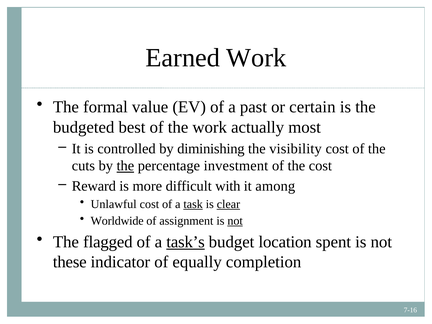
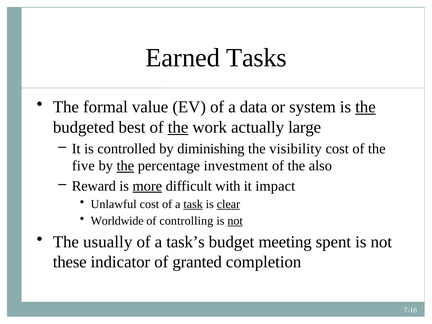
Earned Work: Work -> Tasks
past: past -> data
certain: certain -> system
the at (365, 107) underline: none -> present
the at (178, 127) underline: none -> present
most: most -> large
cuts: cuts -> five
the cost: cost -> also
more underline: none -> present
among: among -> impact
assignment: assignment -> controlling
flagged: flagged -> usually
task’s underline: present -> none
location: location -> meeting
equally: equally -> granted
